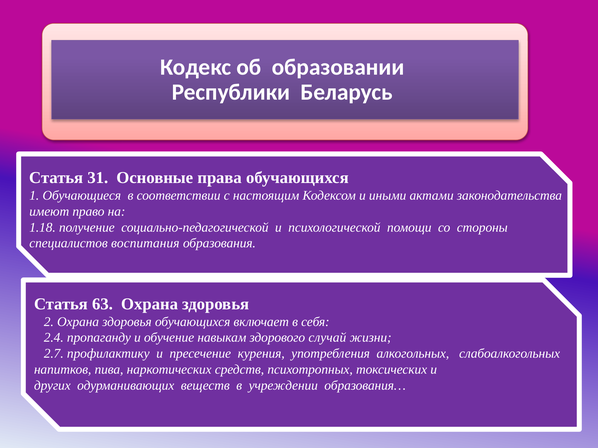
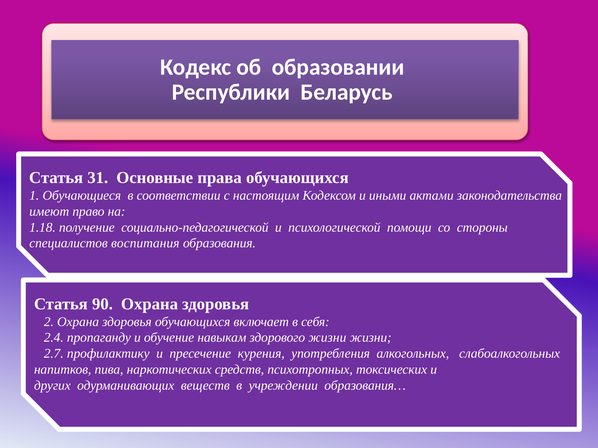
63: 63 -> 90
здорового случай: случай -> жизни
